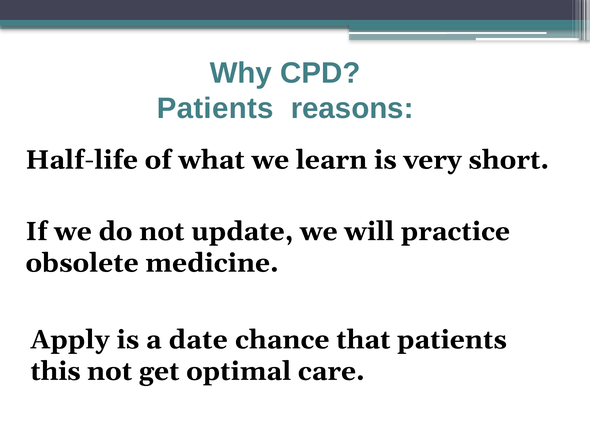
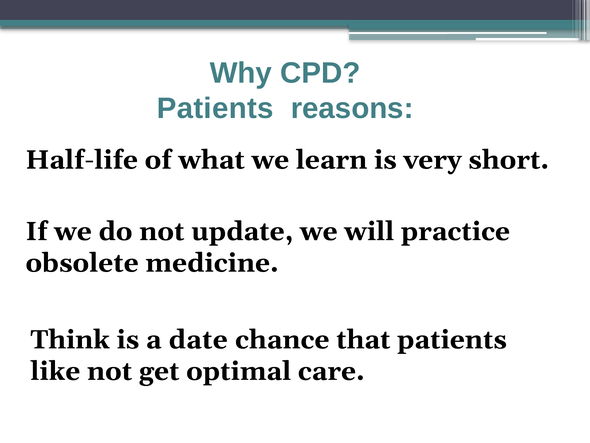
Apply: Apply -> Think
this: this -> like
